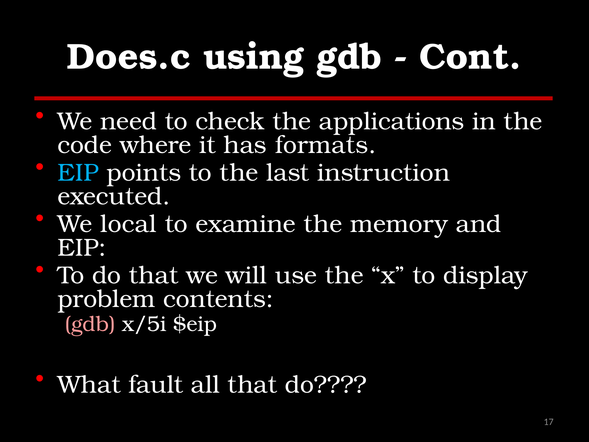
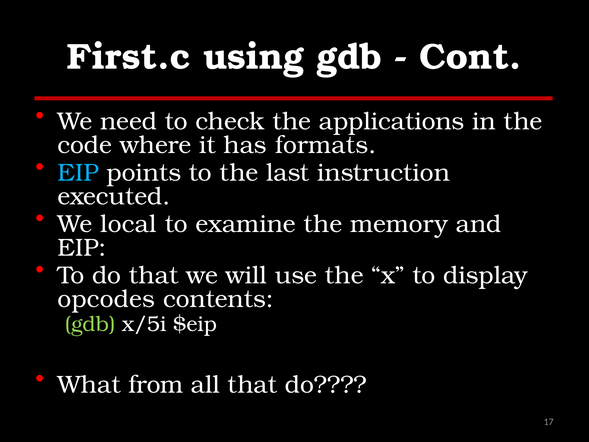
Does.c: Does.c -> First.c
problem: problem -> opcodes
gdb at (90, 324) colour: pink -> light green
fault: fault -> from
